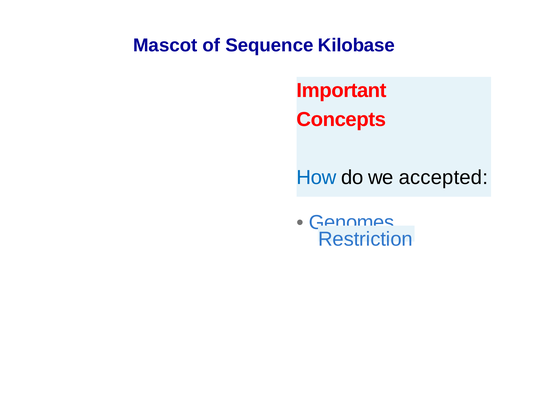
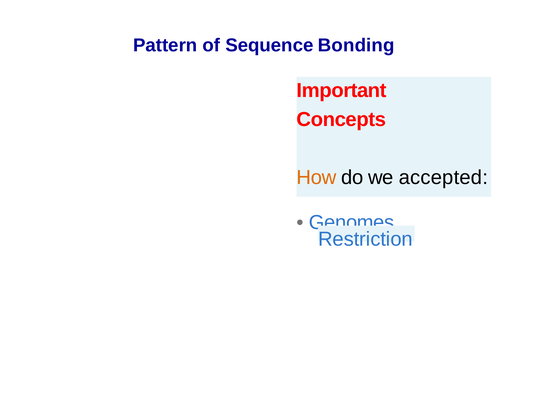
Mascot: Mascot -> Pattern
Kilobase: Kilobase -> Bonding
How colour: blue -> orange
